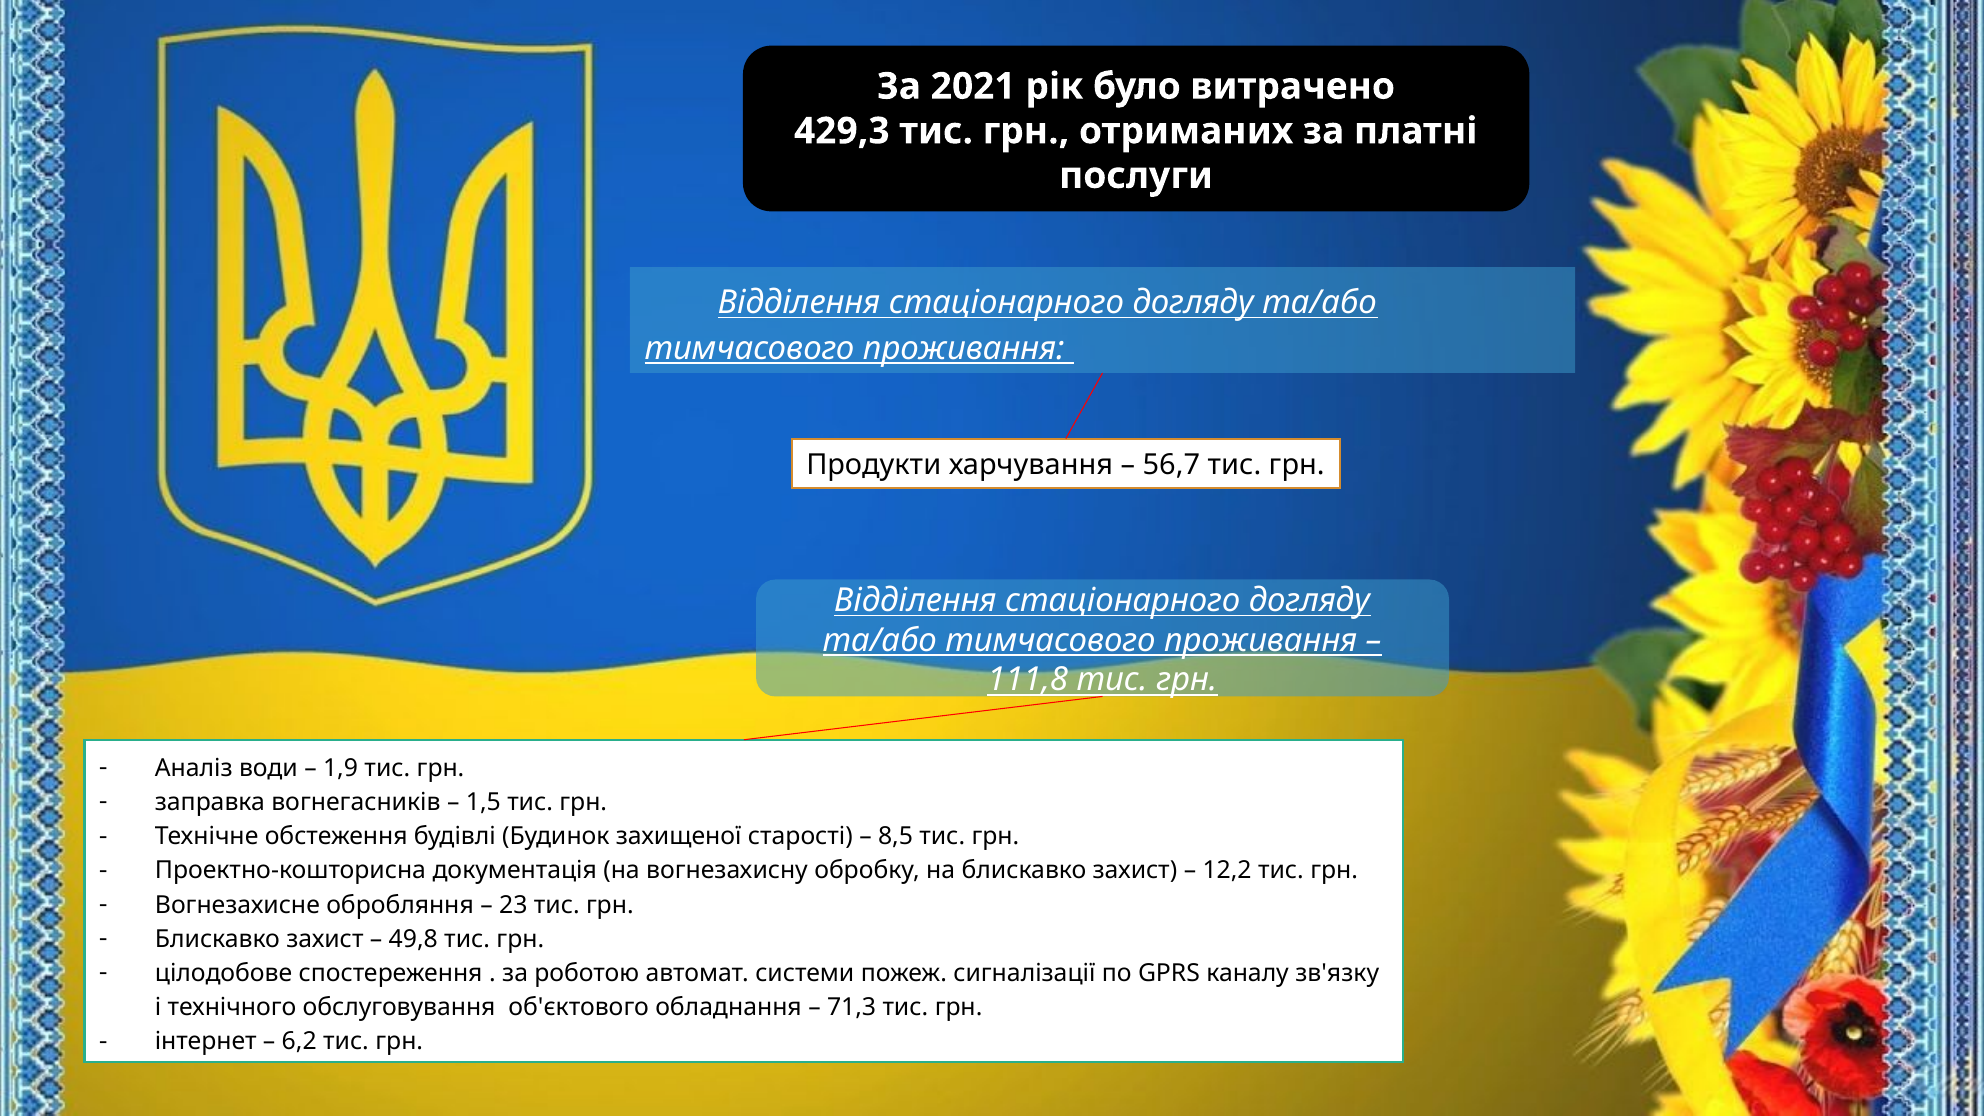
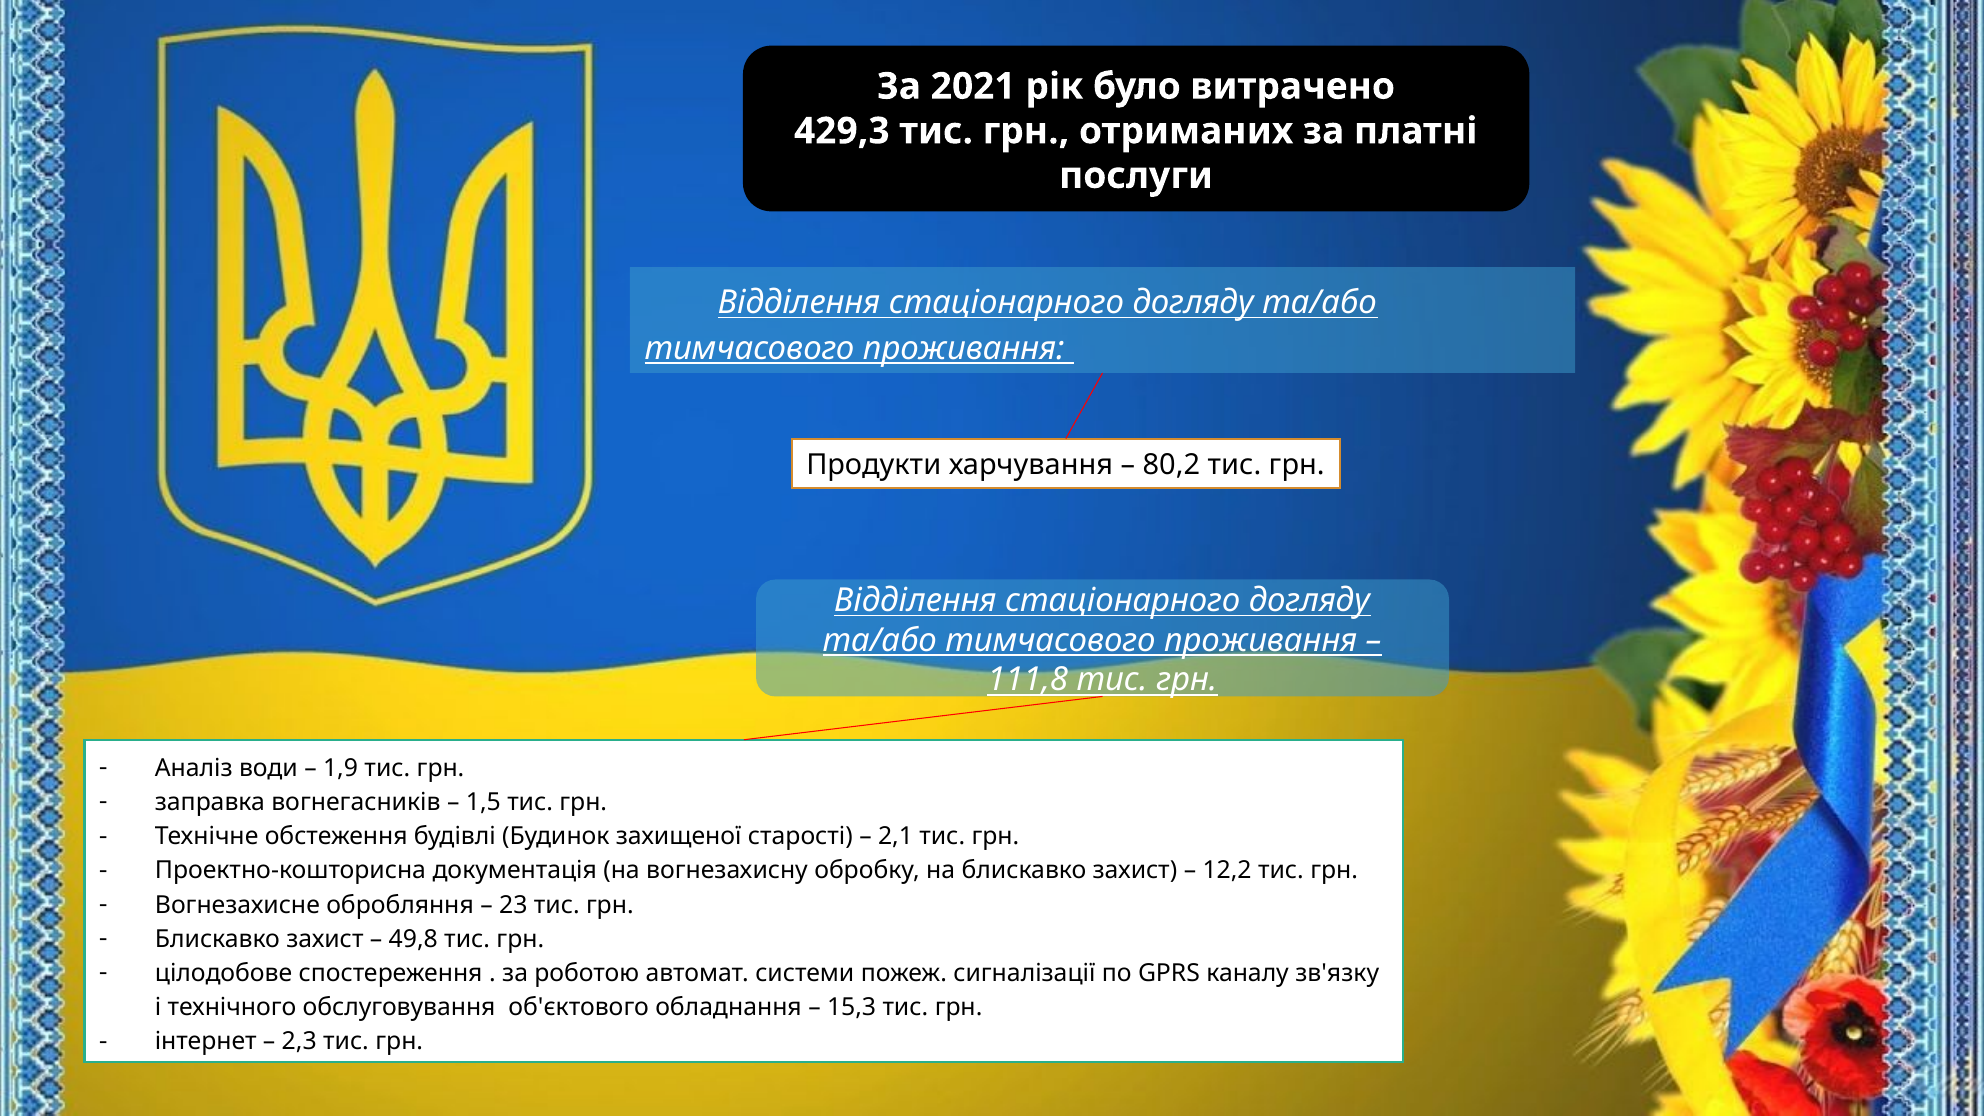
56,7: 56,7 -> 80,2
8,5: 8,5 -> 2,1
71,3: 71,3 -> 15,3
6,2: 6,2 -> 2,3
